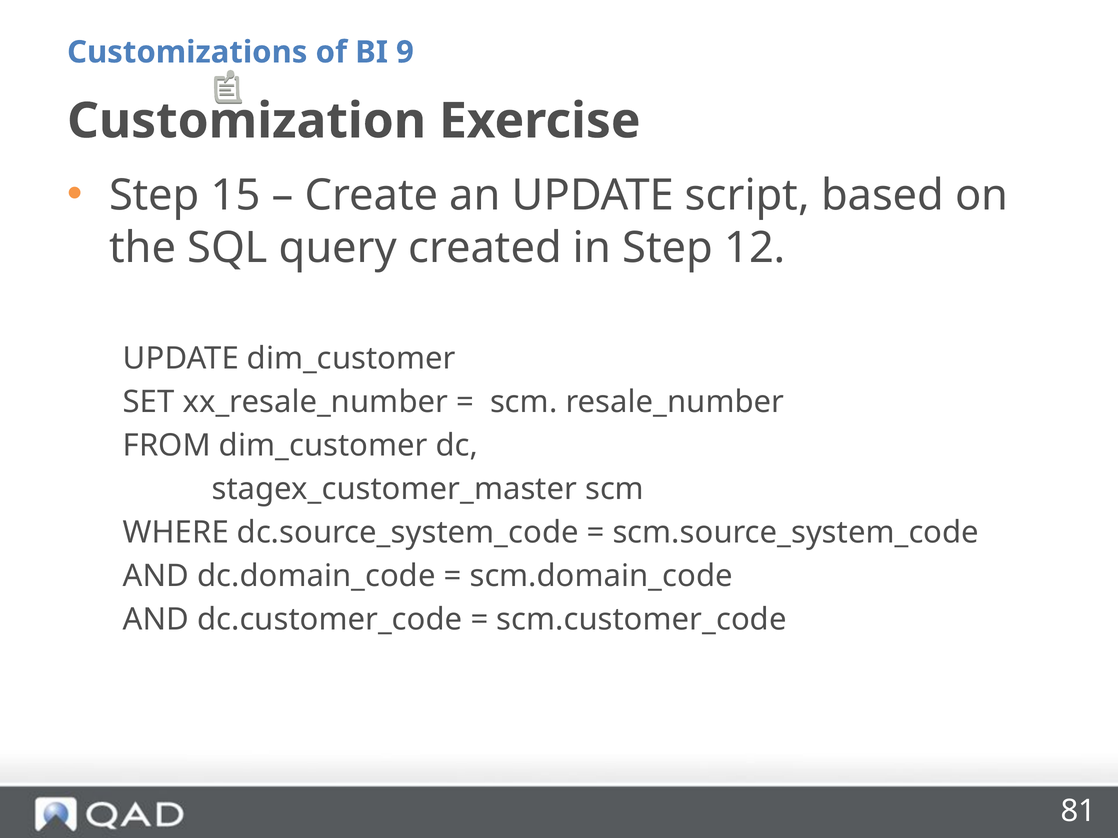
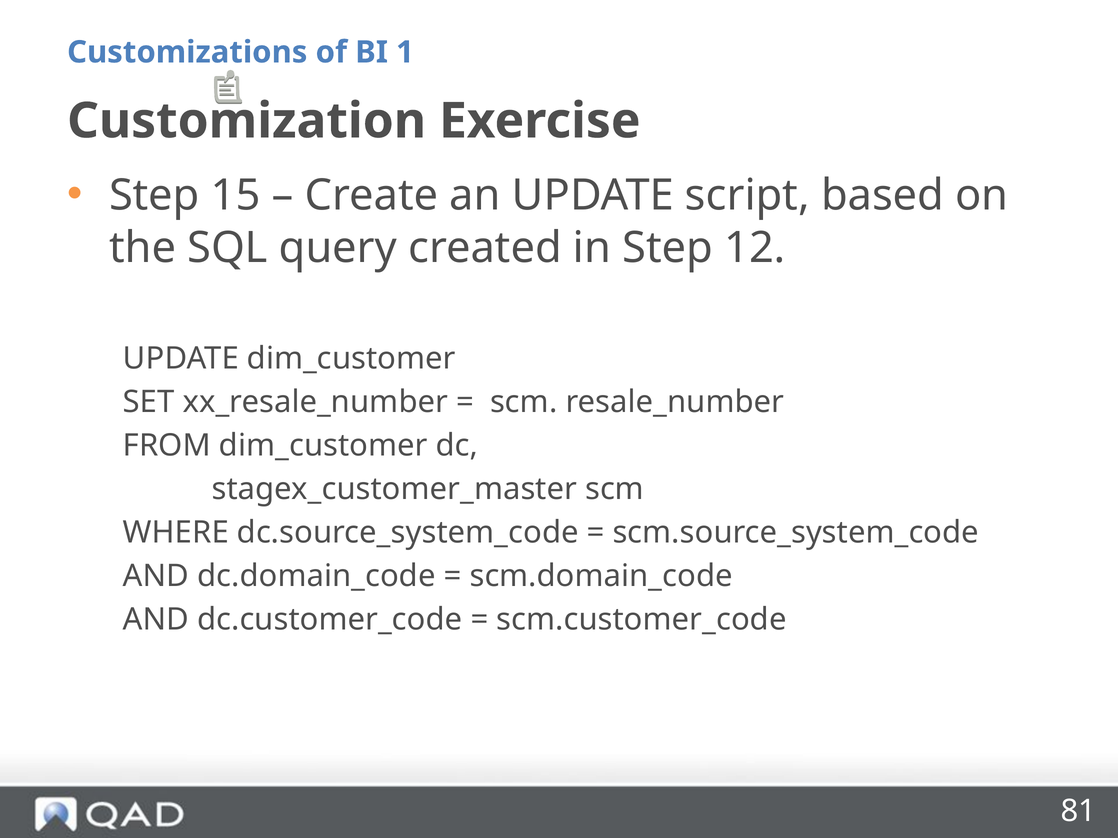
9: 9 -> 1
